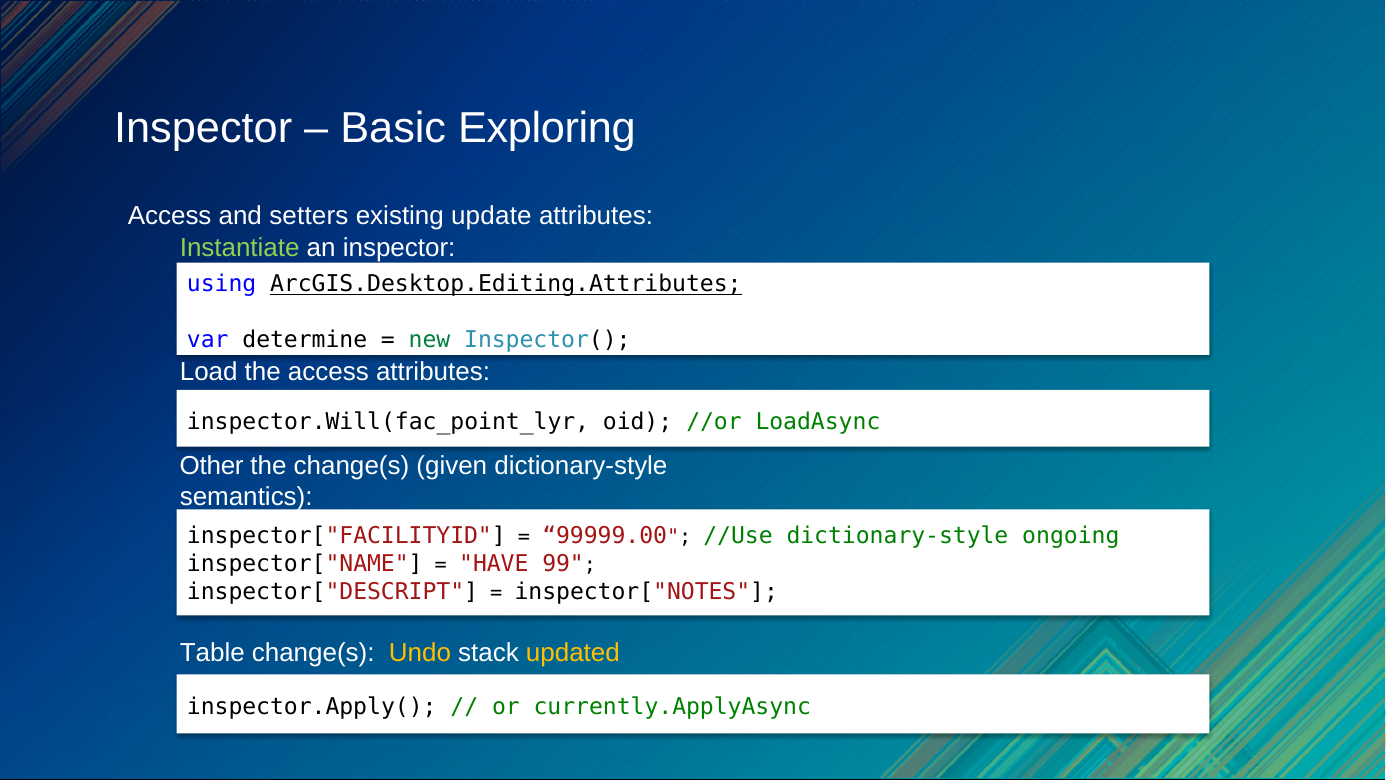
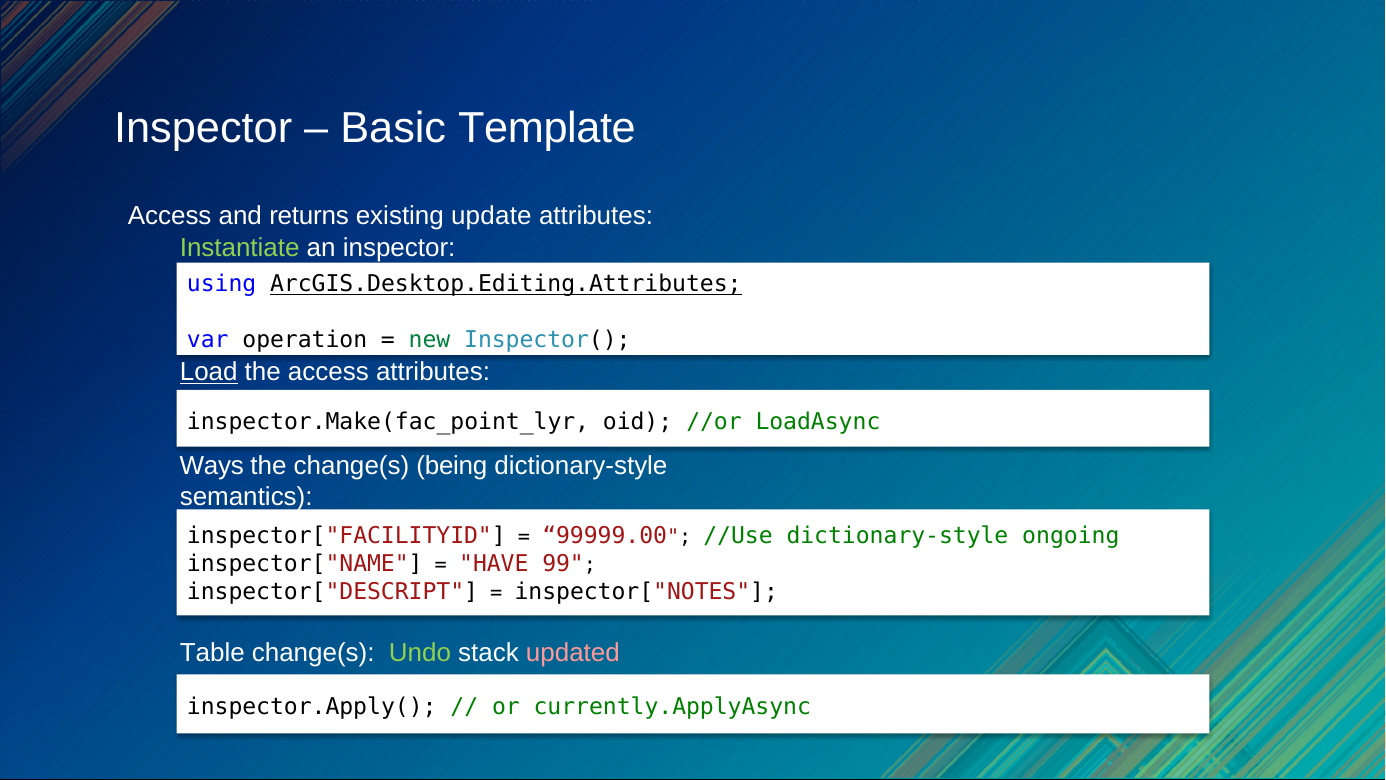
Exploring: Exploring -> Template
setters: setters -> returns
determine: determine -> operation
Load underline: none -> present
inspector.Will(fac_point_lyr: inspector.Will(fac_point_lyr -> inspector.Make(fac_point_lyr
Other: Other -> Ways
given: given -> being
Undo colour: yellow -> light green
updated colour: yellow -> pink
